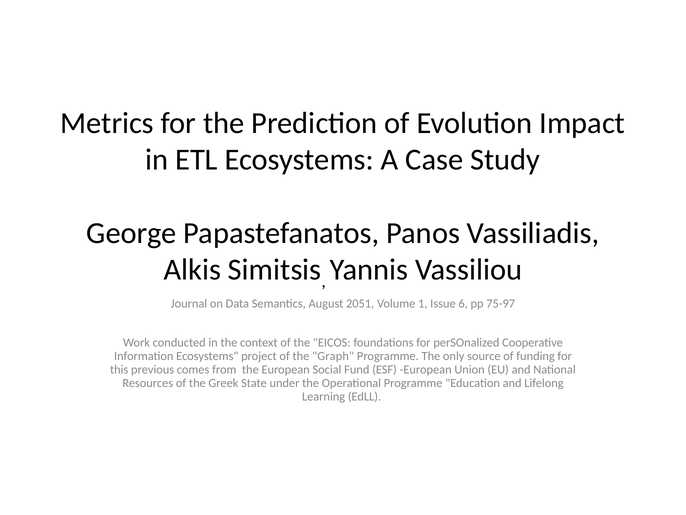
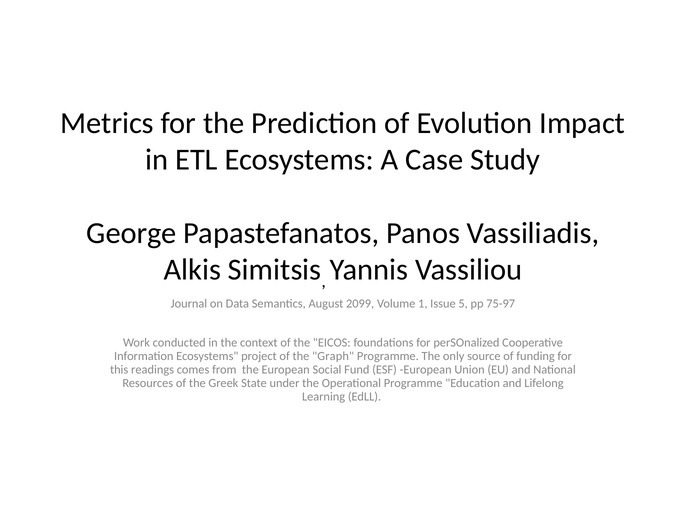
2051: 2051 -> 2099
6: 6 -> 5
previous: previous -> readings
